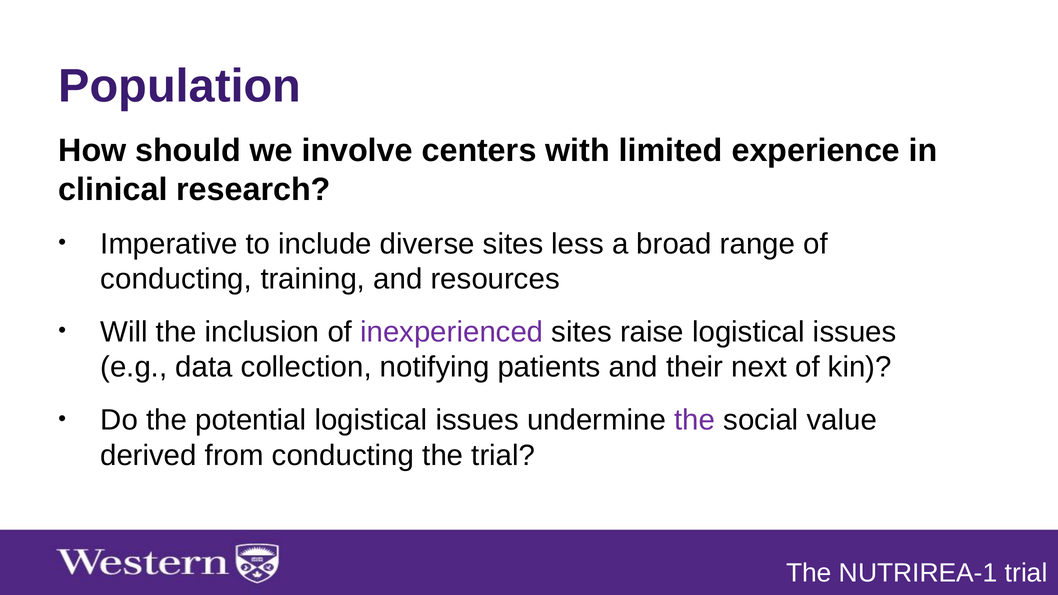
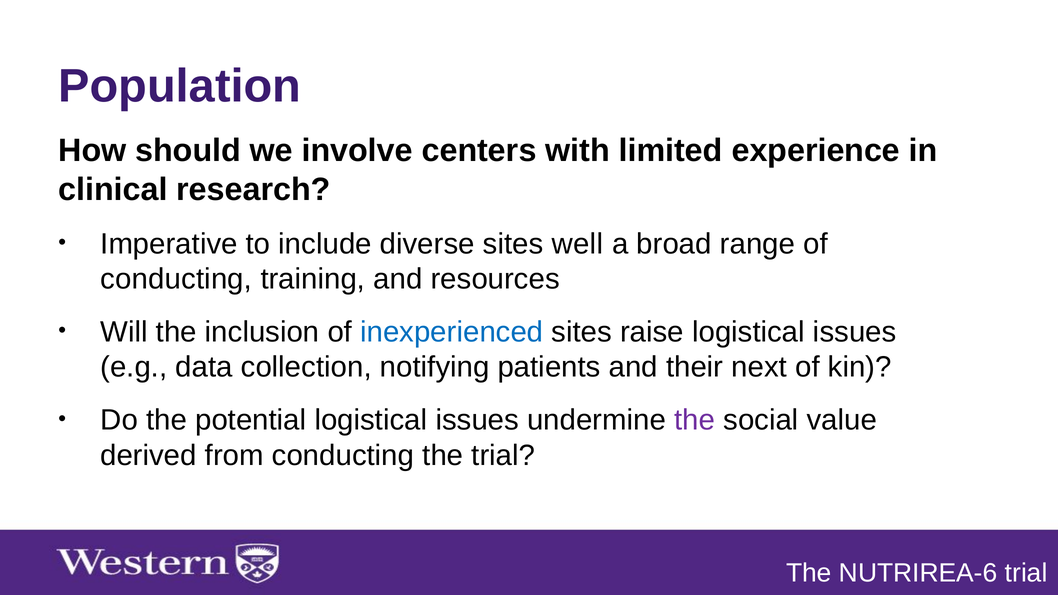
less: less -> well
inexperienced colour: purple -> blue
NUTRIREA-1: NUTRIREA-1 -> NUTRIREA-6
